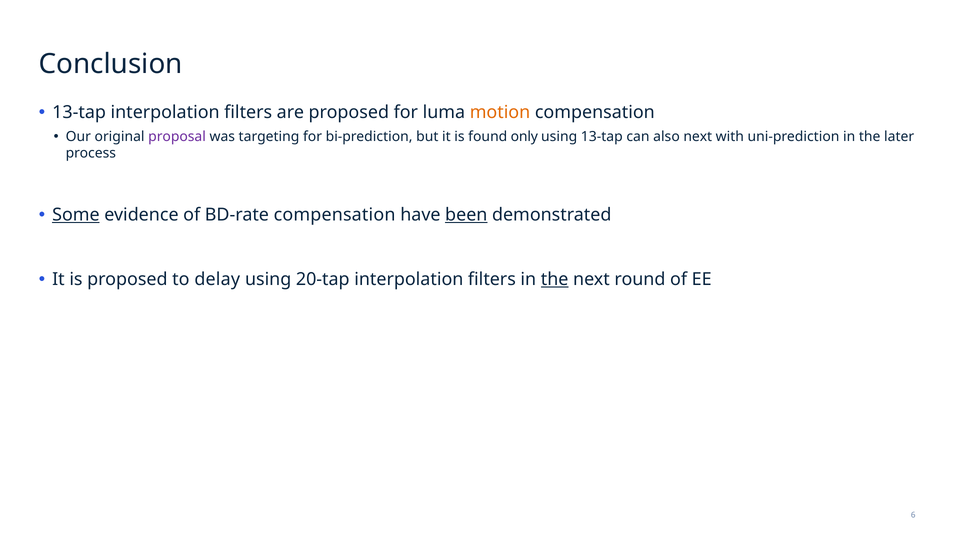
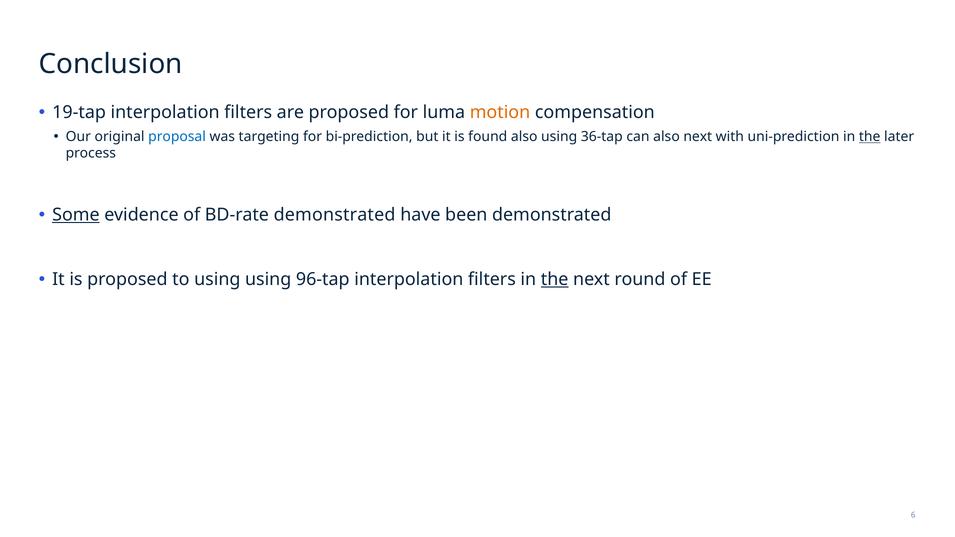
13-tap at (79, 112): 13-tap -> 19-tap
proposal colour: purple -> blue
found only: only -> also
using 13-tap: 13-tap -> 36-tap
the at (870, 137) underline: none -> present
BD-rate compensation: compensation -> demonstrated
been underline: present -> none
to delay: delay -> using
20-tap: 20-tap -> 96-tap
